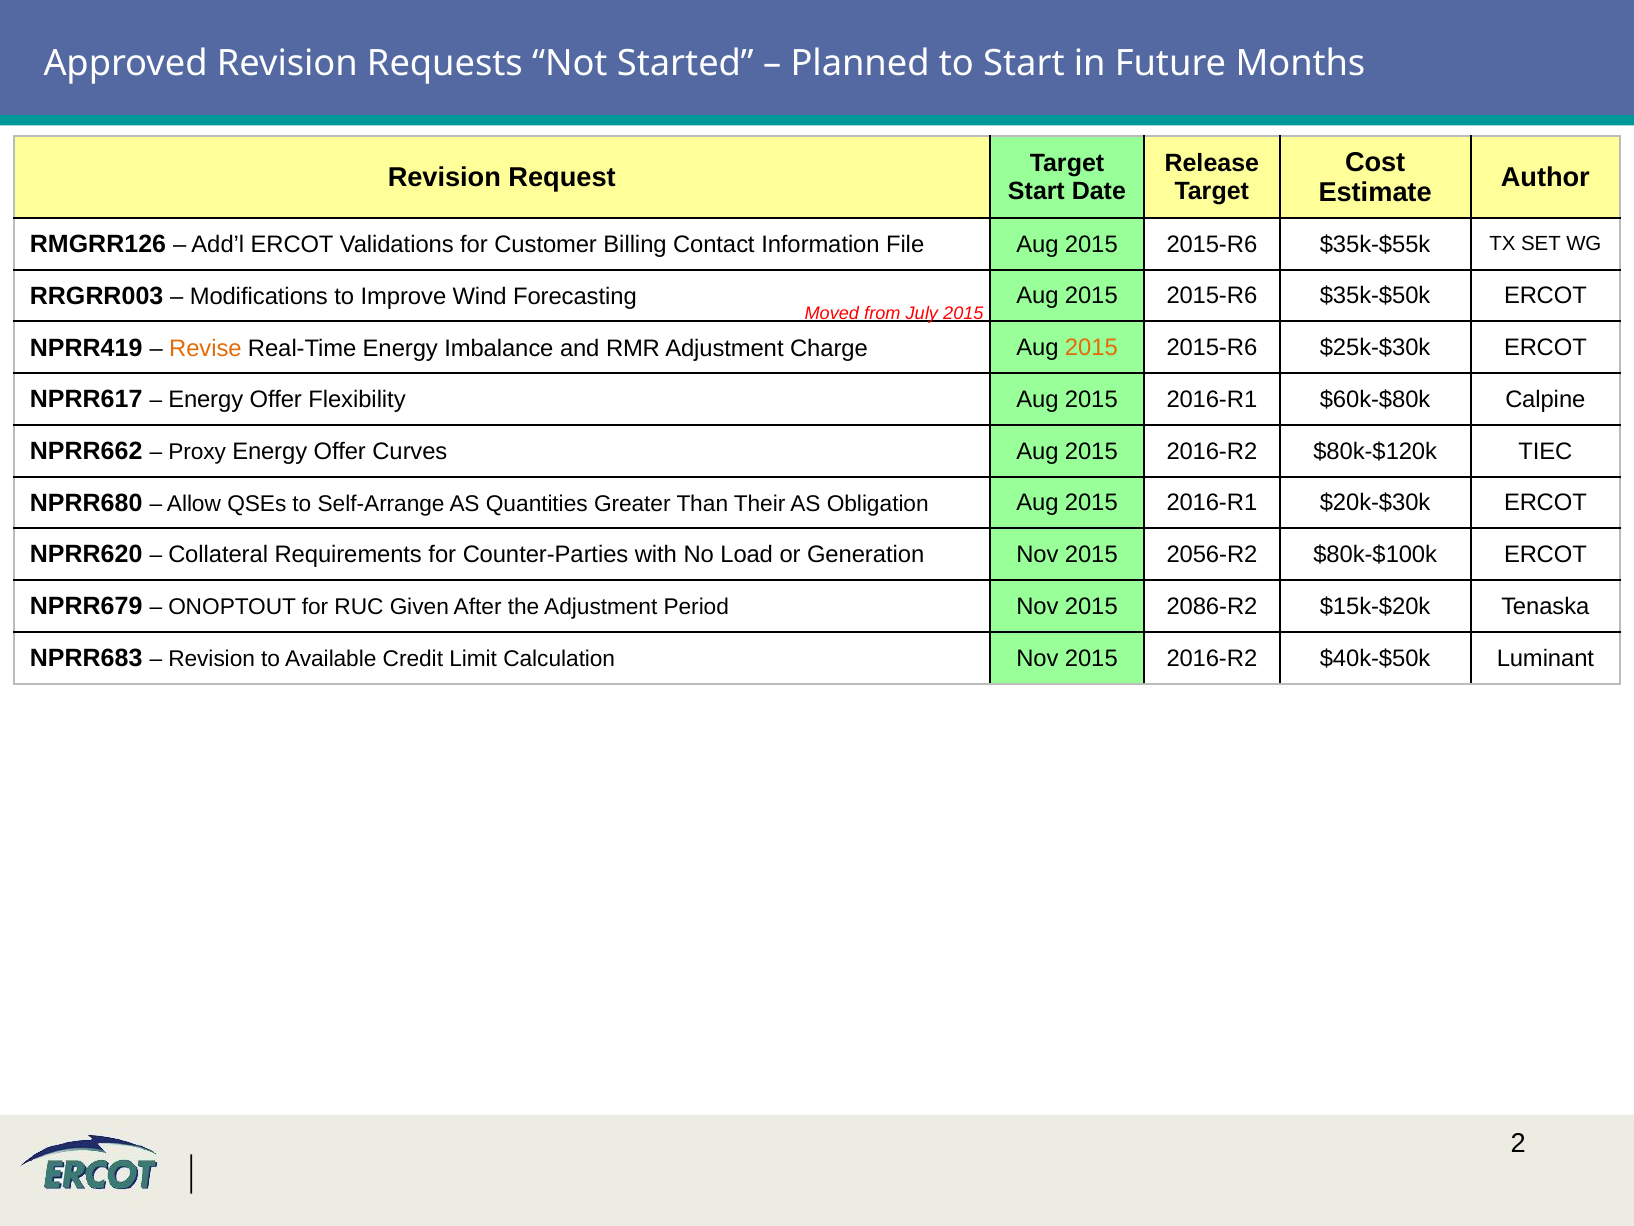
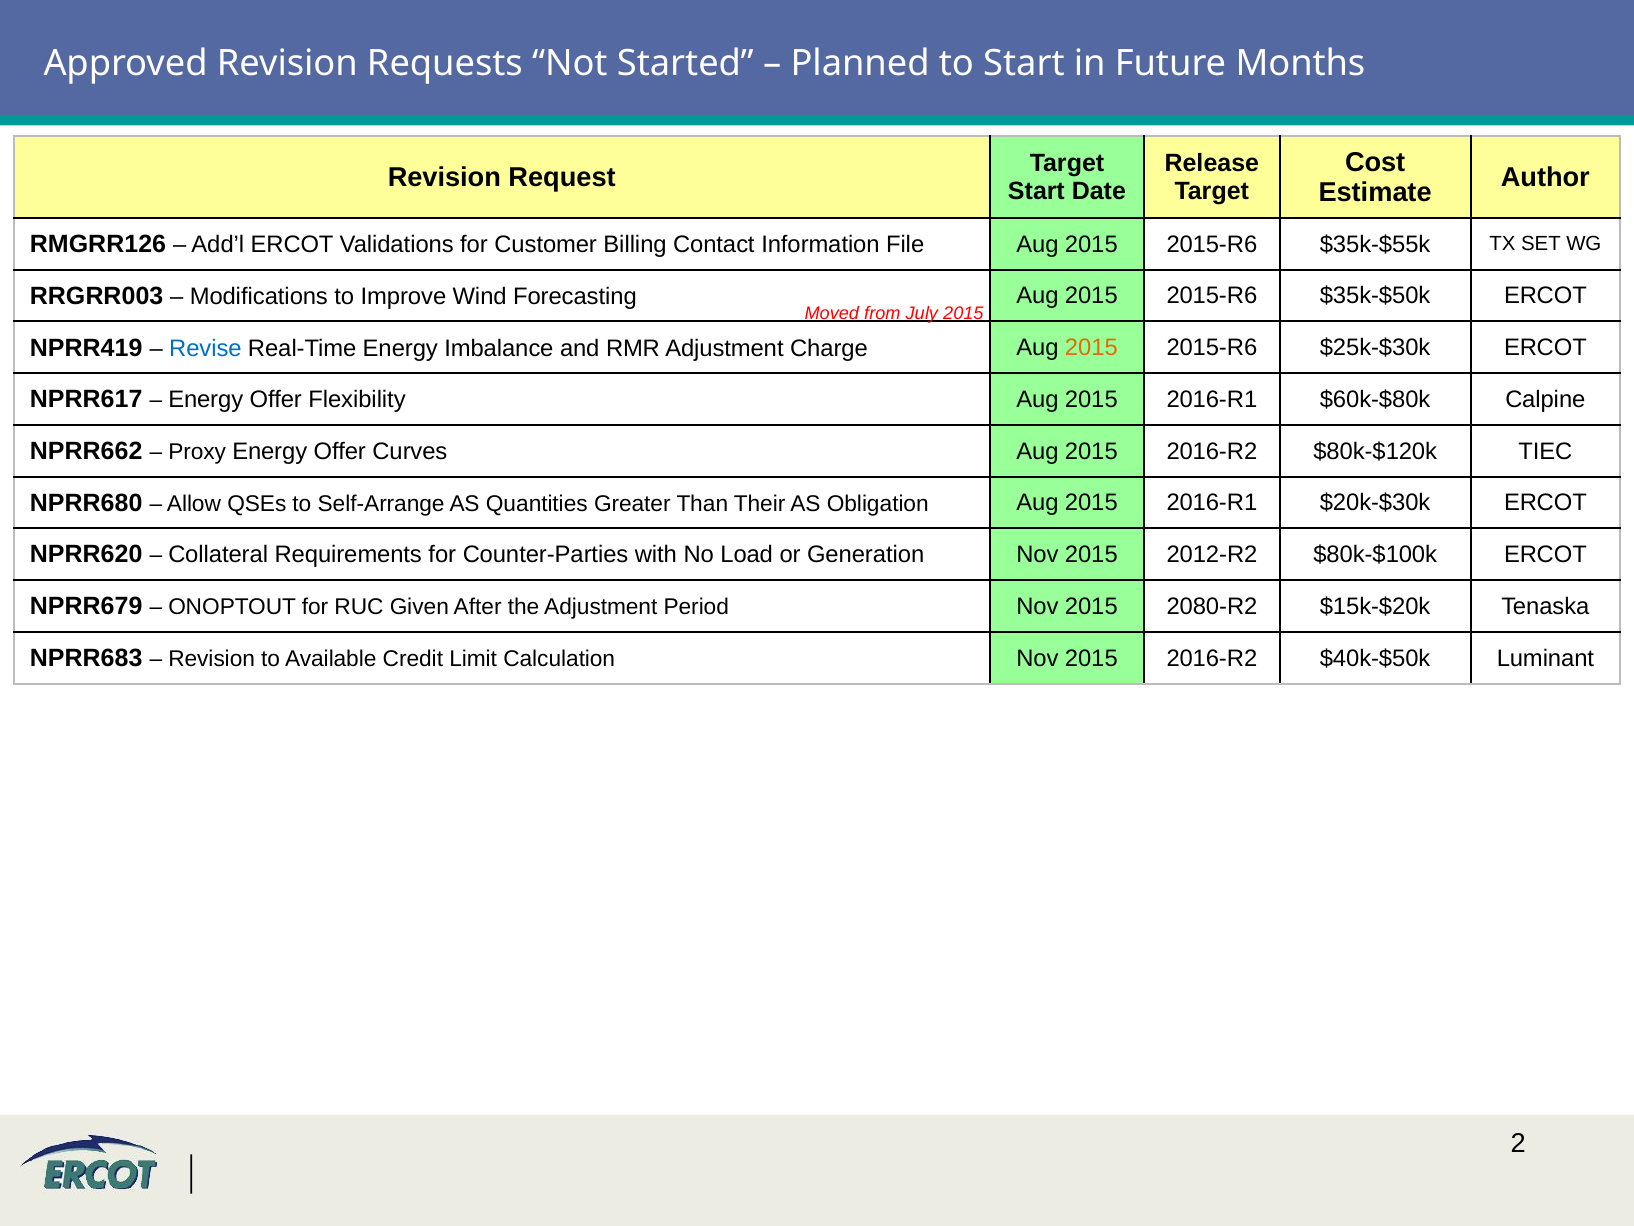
Revise colour: orange -> blue
2056-R2: 2056-R2 -> 2012-R2
2086-R2: 2086-R2 -> 2080-R2
